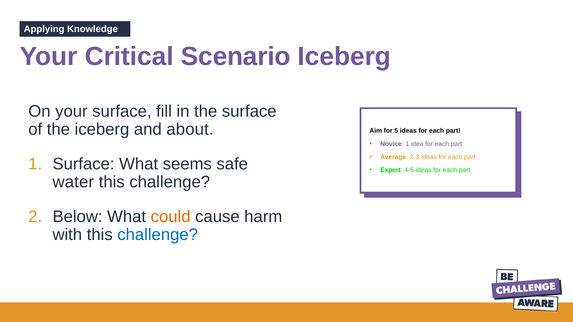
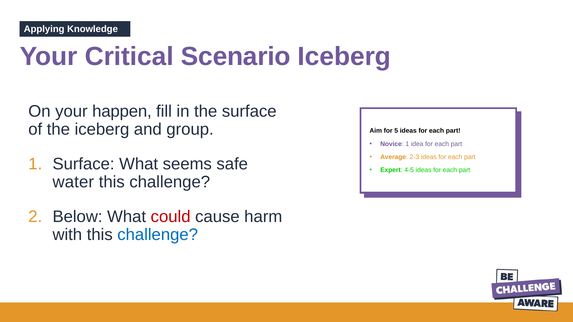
your surface: surface -> happen
about: about -> group
could colour: orange -> red
